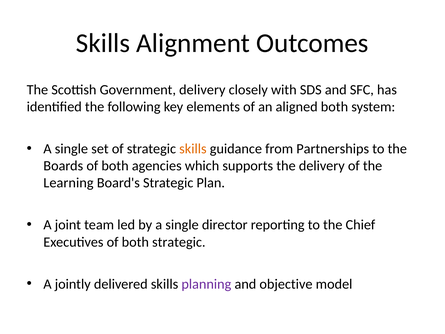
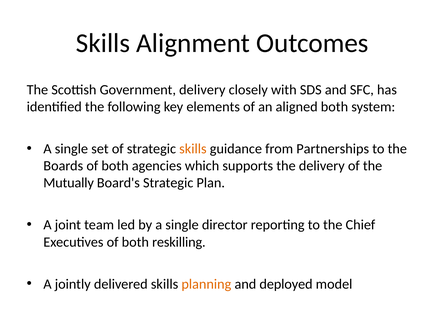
Learning: Learning -> Mutually
both strategic: strategic -> reskilling
planning colour: purple -> orange
objective: objective -> deployed
